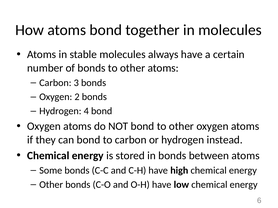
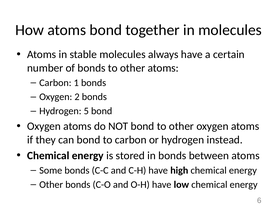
3: 3 -> 1
4: 4 -> 5
